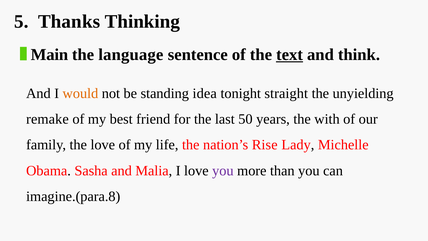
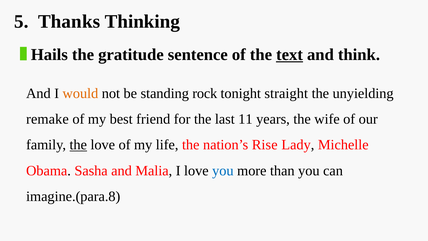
Main: Main -> Hails
language: language -> gratitude
idea: idea -> rock
50: 50 -> 11
with: with -> wife
the at (78, 145) underline: none -> present
you at (223, 170) colour: purple -> blue
